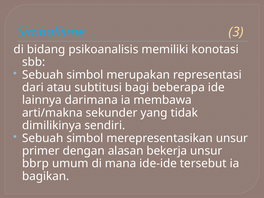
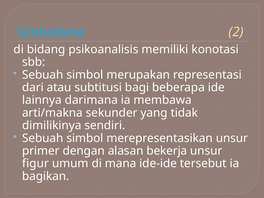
3: 3 -> 2
bbrp: bbrp -> figur
